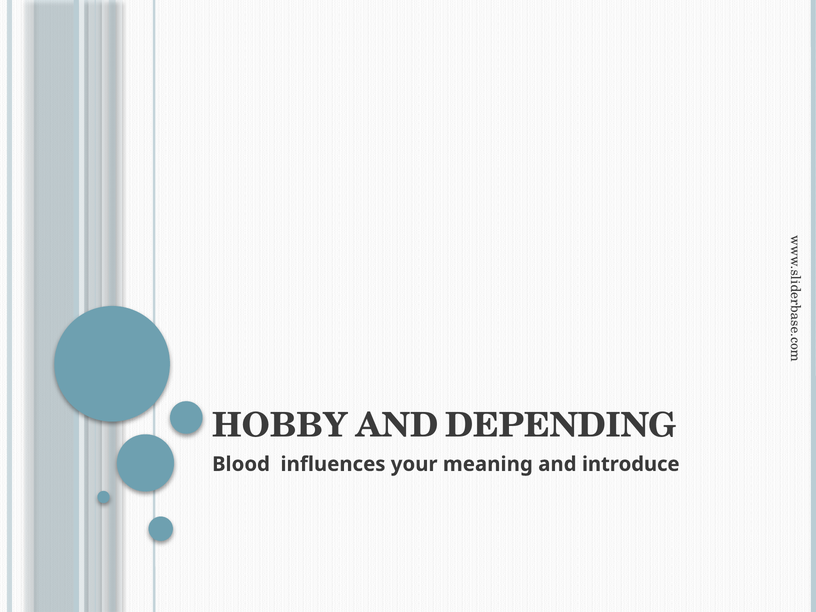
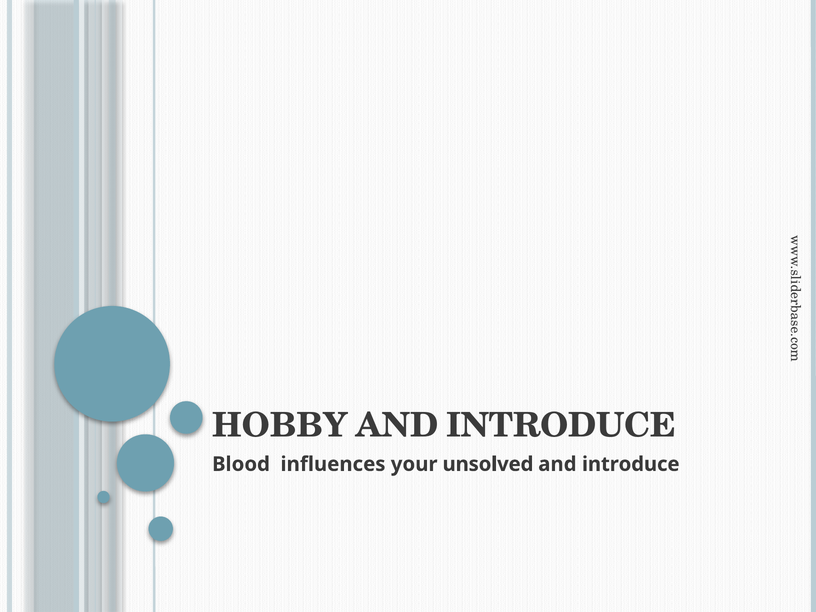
DEPENDING at (561, 426): DEPENDING -> INTRODUCE
meaning: meaning -> unsolved
